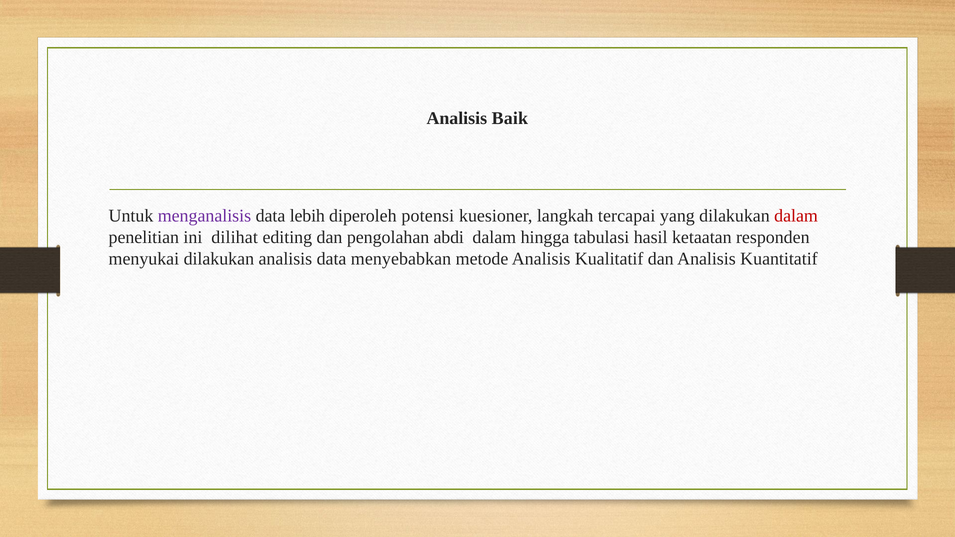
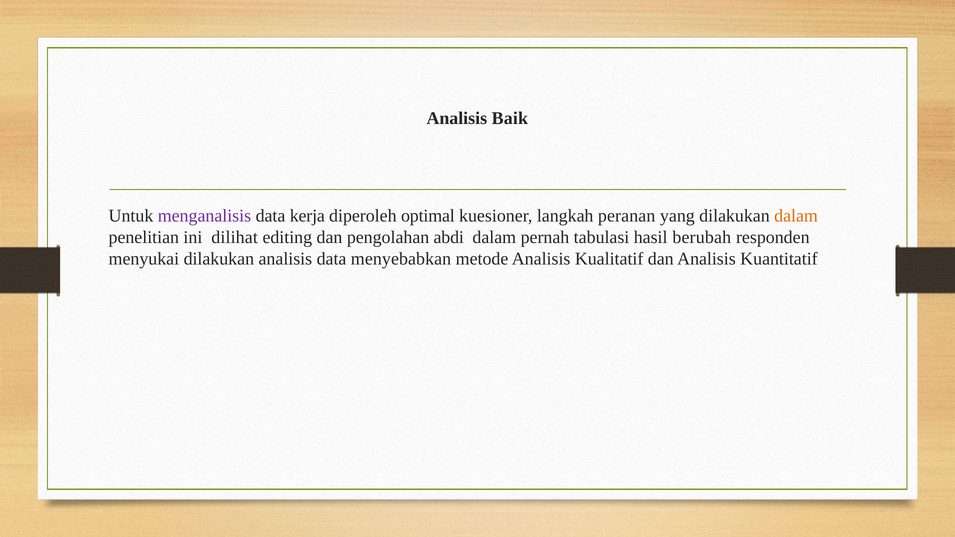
lebih: lebih -> kerja
potensi: potensi -> optimal
tercapai: tercapai -> peranan
dalam at (796, 216) colour: red -> orange
hingga: hingga -> pernah
ketaatan: ketaatan -> berubah
